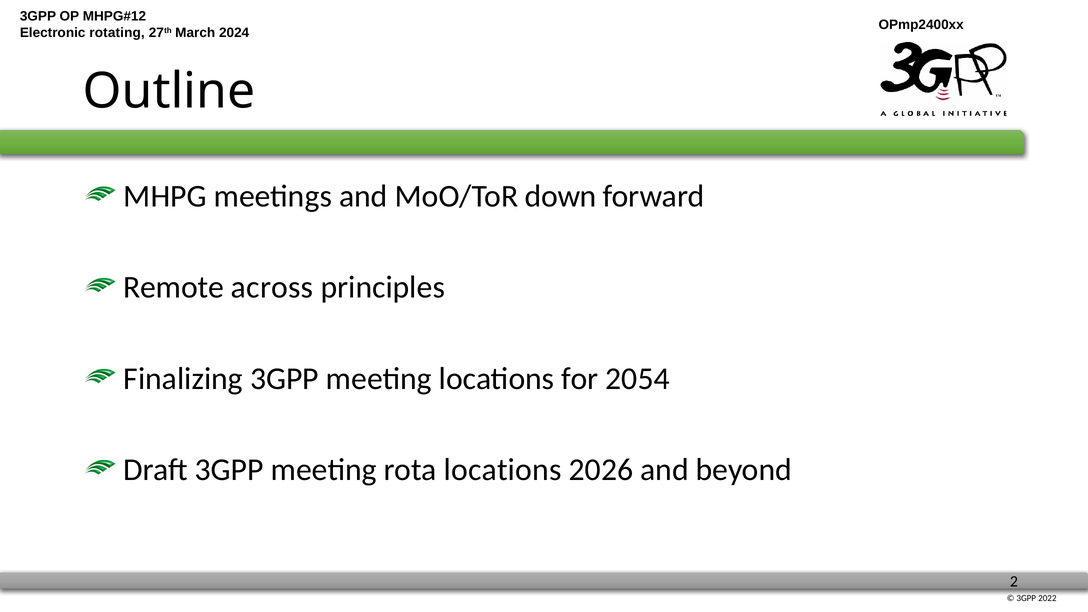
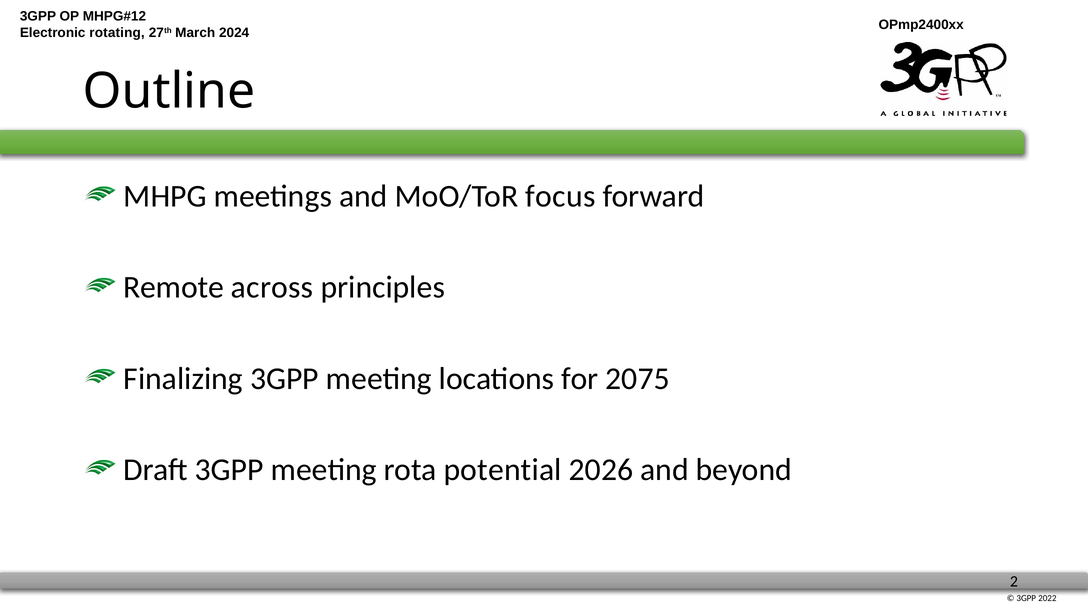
down: down -> focus
2054: 2054 -> 2075
rota locations: locations -> potential
